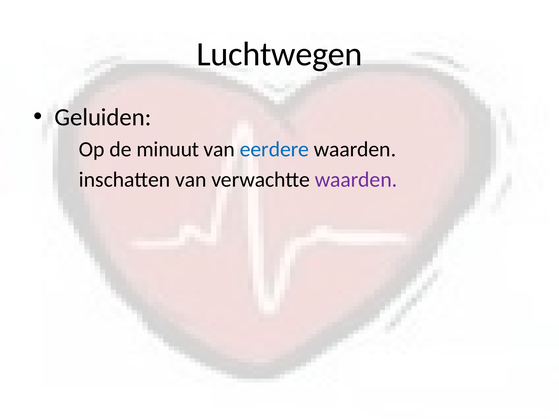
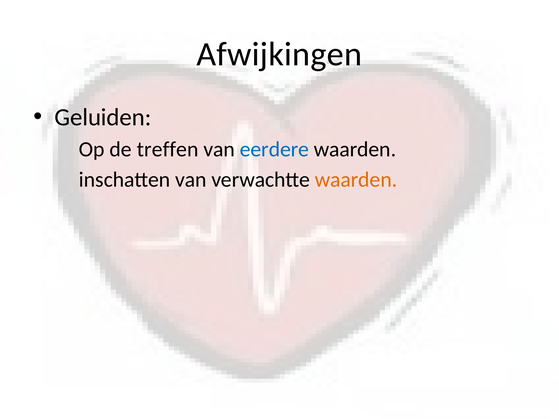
Luchtwegen: Luchtwegen -> Afwijkingen
minuut: minuut -> treffen
waarden at (356, 180) colour: purple -> orange
